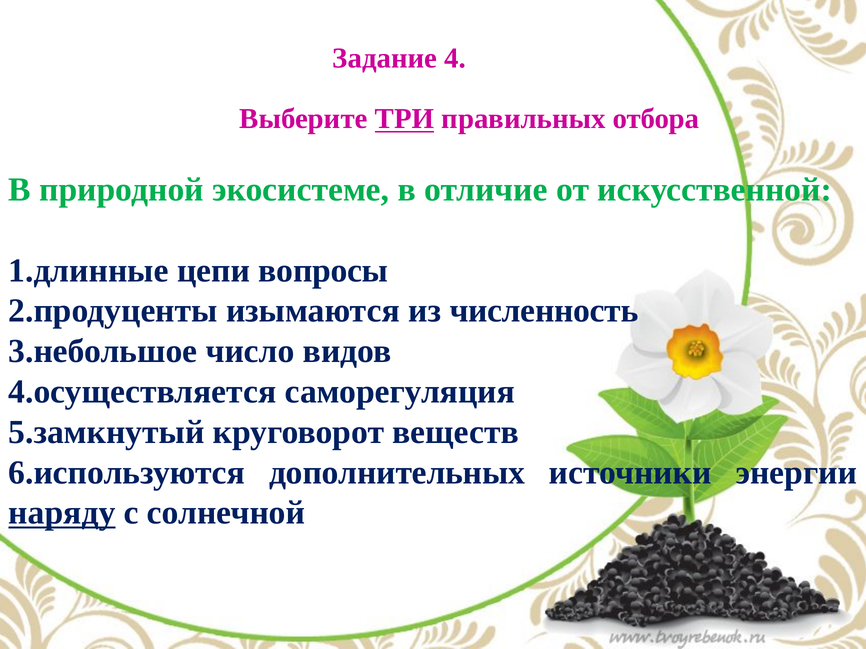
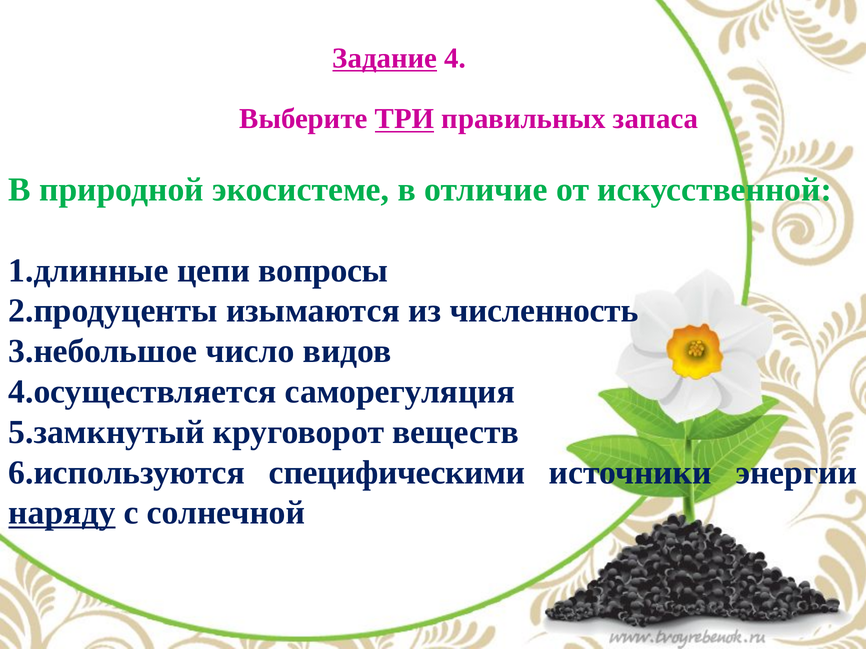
Задание underline: none -> present
отбора: отбора -> запаса
дополнительных: дополнительных -> специфическими
